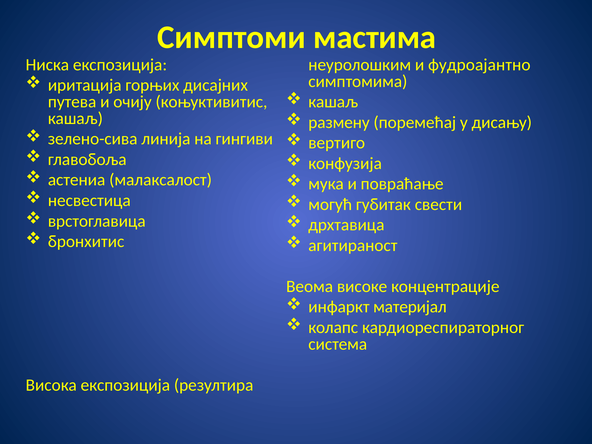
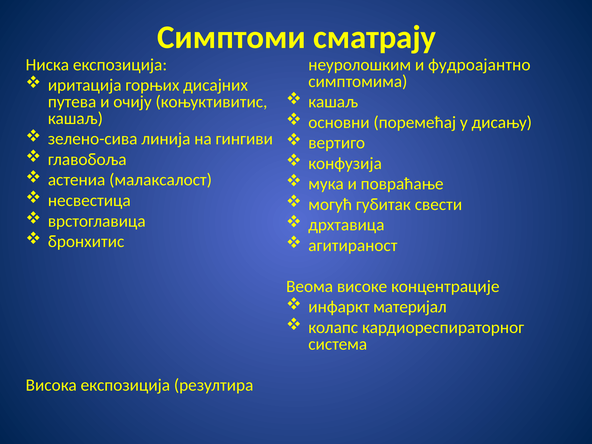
мастима: мастима -> сматрају
размену: размену -> основни
